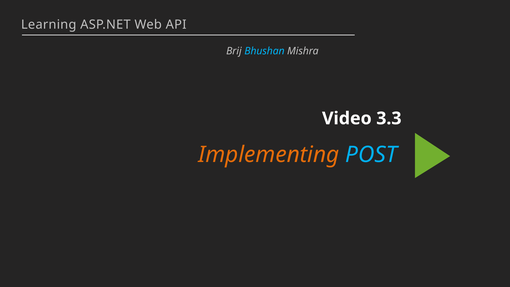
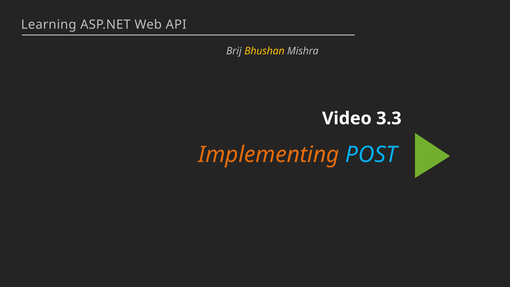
Bhushan colour: light blue -> yellow
